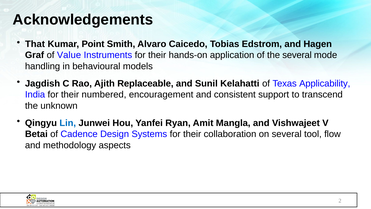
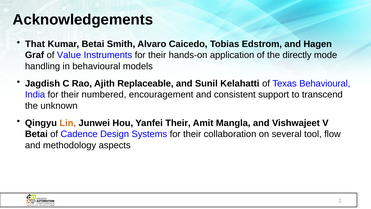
Kumar Point: Point -> Betai
the several: several -> directly
Texas Applicability: Applicability -> Behavioural
Lin colour: blue -> orange
Yanfei Ryan: Ryan -> Their
